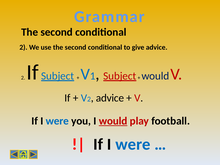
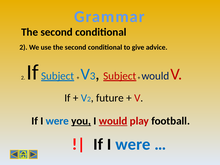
1: 1 -> 3
advice at (110, 98): advice -> future
you underline: none -> present
